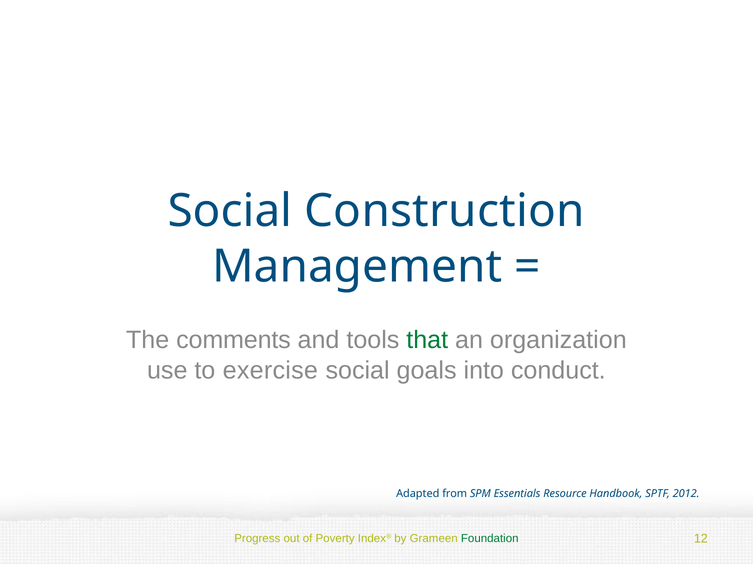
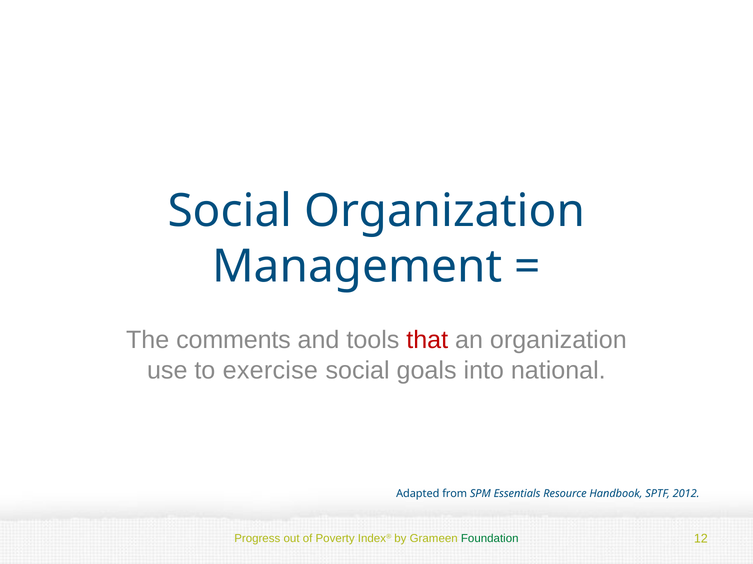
Social Construction: Construction -> Organization
that colour: green -> red
conduct: conduct -> national
